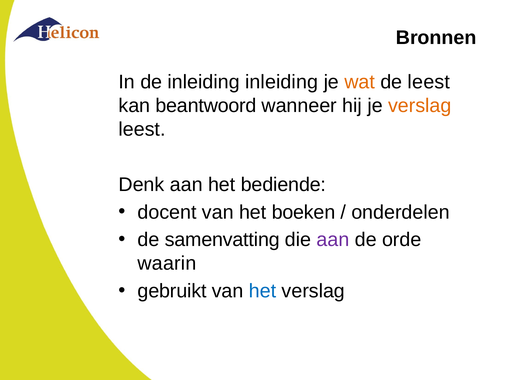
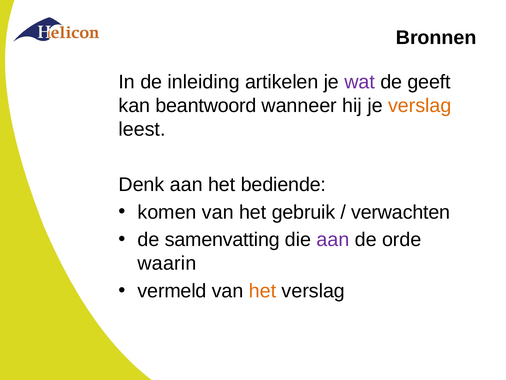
inleiding inleiding: inleiding -> artikelen
wat colour: orange -> purple
de leest: leest -> geeft
docent: docent -> komen
boeken: boeken -> gebruik
onderdelen: onderdelen -> verwachten
gebruikt: gebruikt -> vermeld
het at (263, 291) colour: blue -> orange
